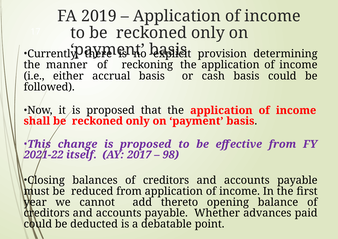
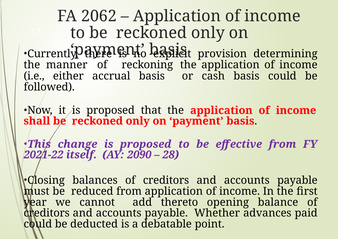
2019: 2019 -> 2062
2017: 2017 -> 2090
98: 98 -> 28
